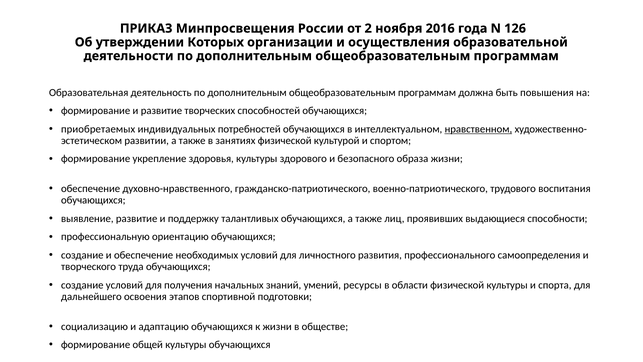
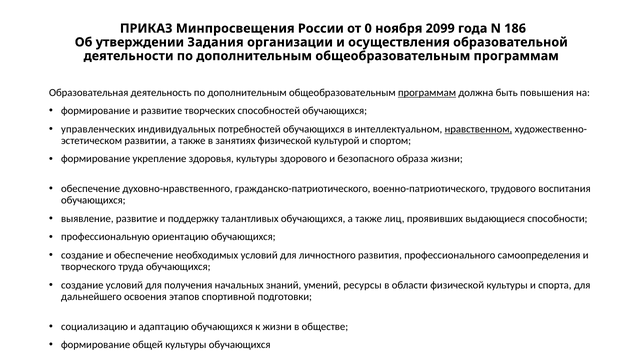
2: 2 -> 0
2016: 2016 -> 2099
126: 126 -> 186
Которых: Которых -> Задания
программам at (427, 92) underline: none -> present
приобретаемых: приобретаемых -> управленческих
